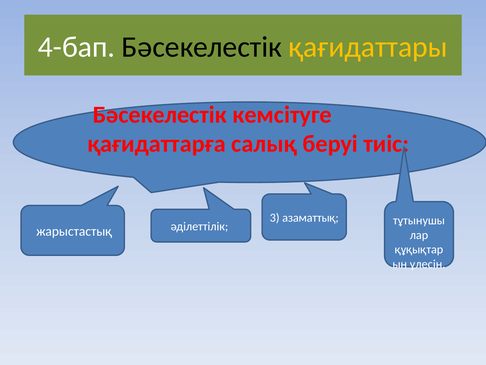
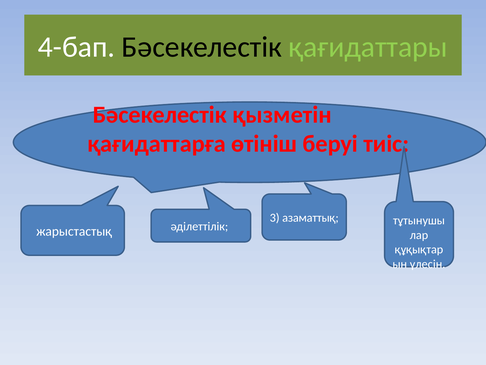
қағидаттары colour: yellow -> light green
кемсітуге: кемсітуге -> қызметін
салық: салық -> өтініш
